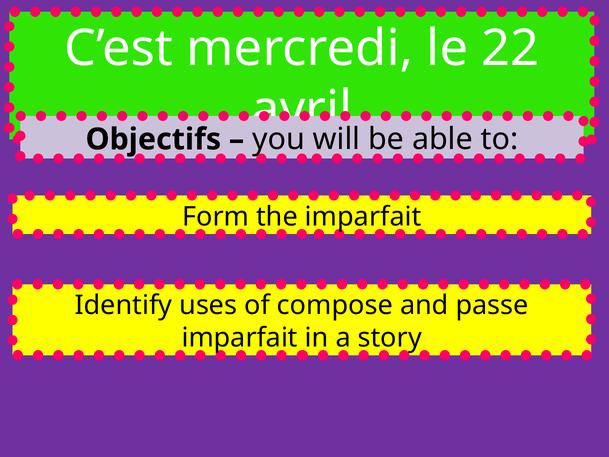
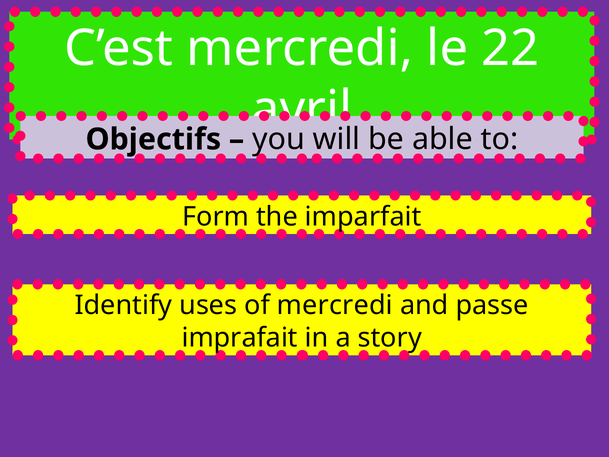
of compose: compose -> mercredi
imparfait at (240, 338): imparfait -> imprafait
